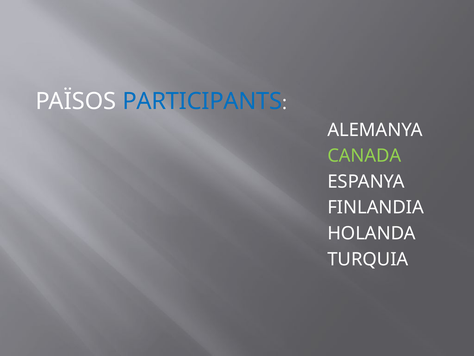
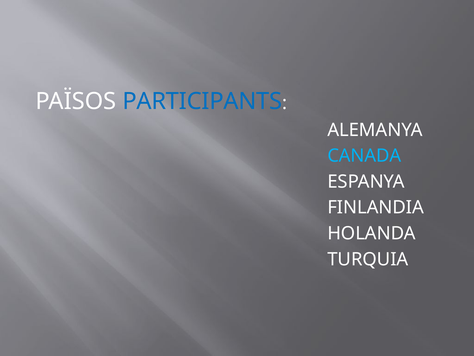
CANADA colour: light green -> light blue
